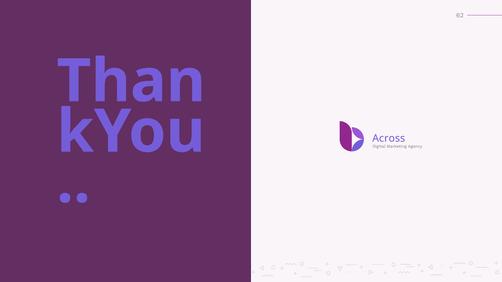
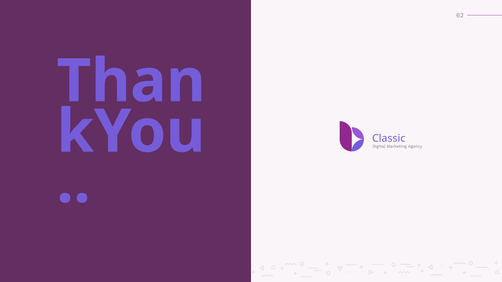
Across: Across -> Classic
